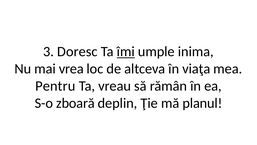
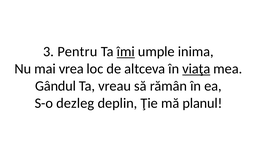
Doresc: Doresc -> Pentru
viaţa underline: none -> present
Pentru: Pentru -> Gândul
zboară: zboară -> dezleg
